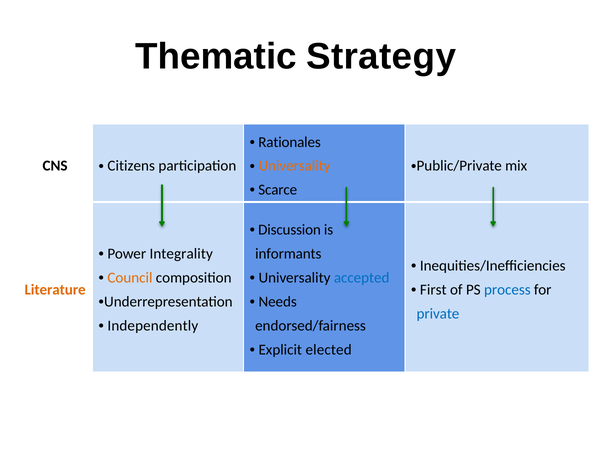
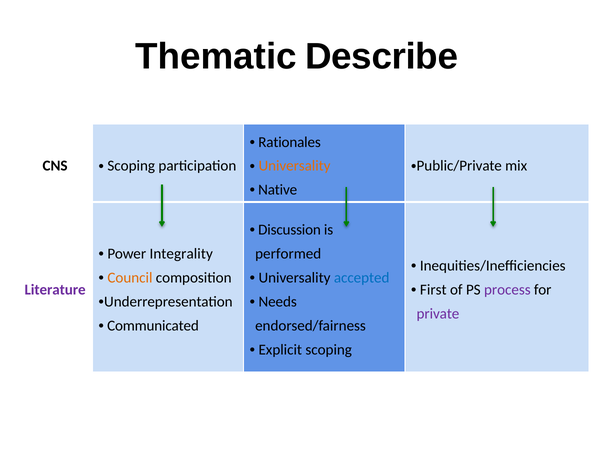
Strategy: Strategy -> Describe
Citizens at (131, 166): Citizens -> Scoping
Scarce: Scarce -> Native
informants: informants -> performed
process colour: blue -> purple
Literature colour: orange -> purple
private colour: blue -> purple
Independently: Independently -> Communicated
Explicit elected: elected -> scoping
